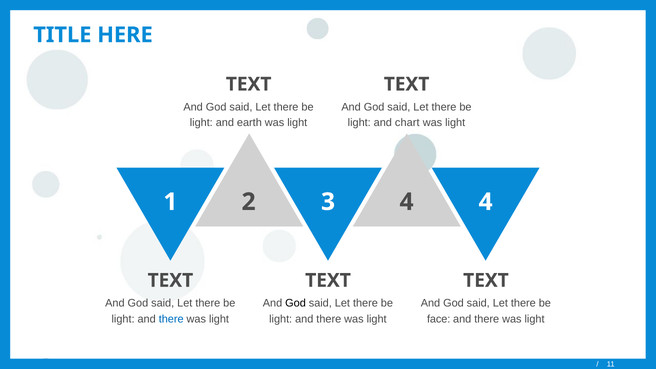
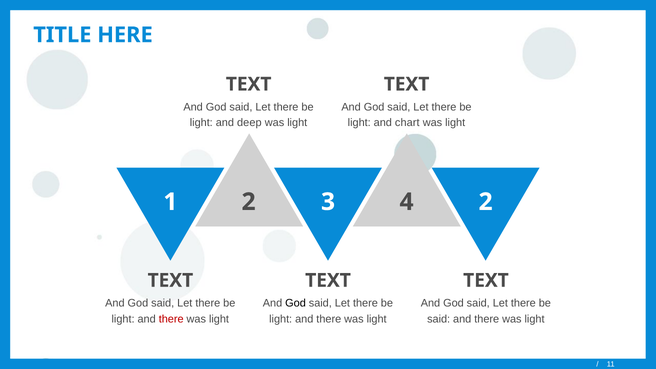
earth: earth -> deep
4 4: 4 -> 2
there at (171, 319) colour: blue -> red
face at (439, 319): face -> said
